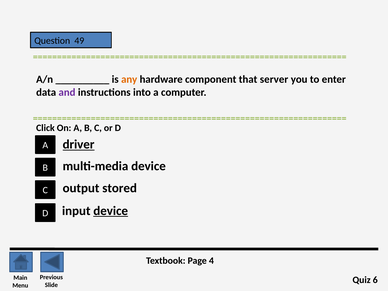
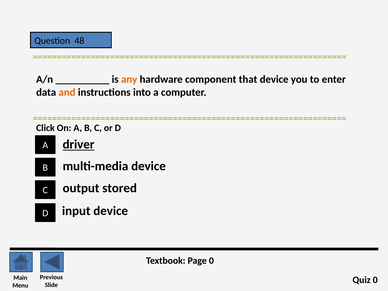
49: 49 -> 48
that server: server -> device
and colour: purple -> orange
device at (111, 211) underline: present -> none
Page 4: 4 -> 0
Quiz 6: 6 -> 0
